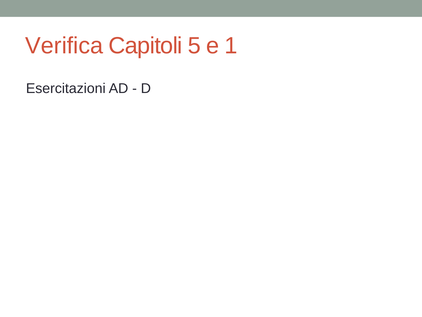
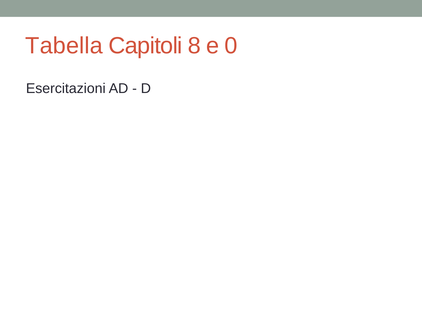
Verifica: Verifica -> Tabella
5: 5 -> 8
1: 1 -> 0
